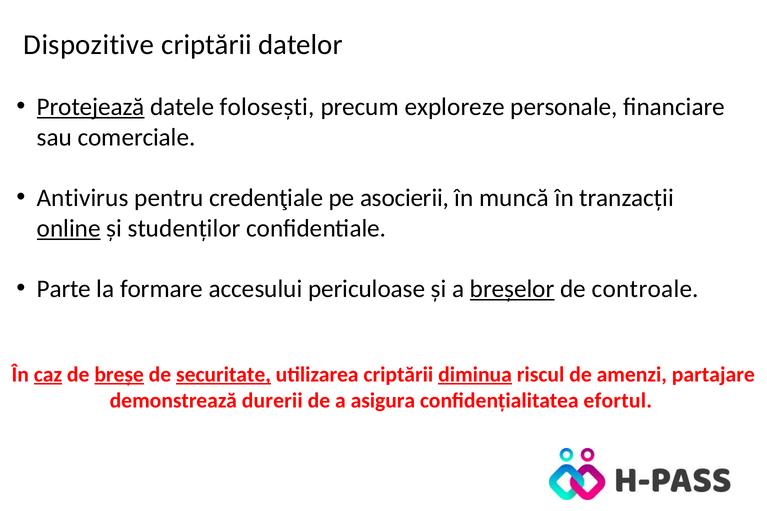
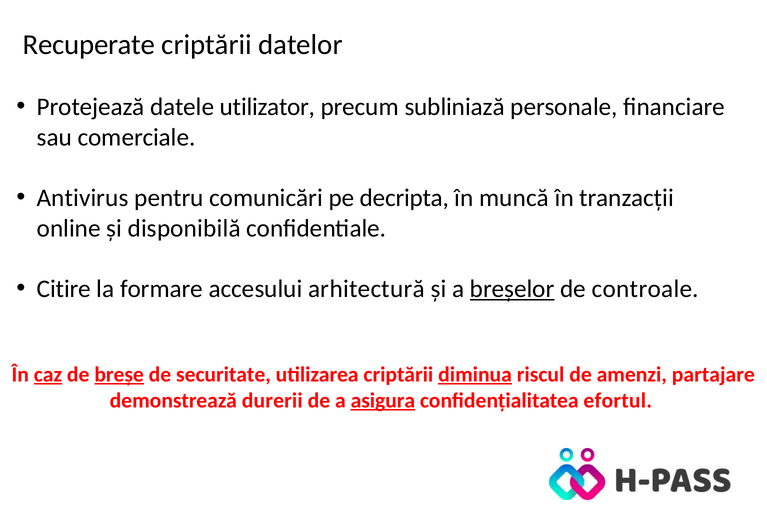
Dispozitive: Dispozitive -> Recuperate
Protejează underline: present -> none
folosești: folosești -> utilizator
exploreze: exploreze -> subliniază
credenţiale: credenţiale -> comunicări
asocierii: asocierii -> decripta
online underline: present -> none
studenților: studenților -> disponibilă
Parte: Parte -> Citire
periculoase: periculoase -> arhitectură
securitate underline: present -> none
asigura underline: none -> present
